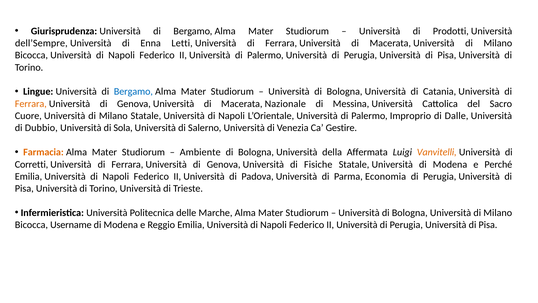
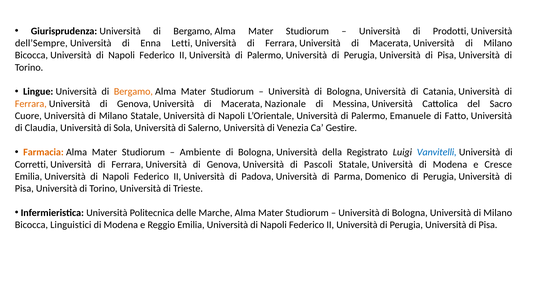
Bergamo at (133, 92) colour: blue -> orange
Improprio: Improprio -> Emanuele
Dalle: Dalle -> Fatto
Dubbio: Dubbio -> Claudia
Affermata: Affermata -> Registrato
Vanvitelli colour: orange -> blue
Fisiche: Fisiche -> Pascoli
Perché: Perché -> Cresce
Economia: Economia -> Domenico
Username: Username -> Linguistici
